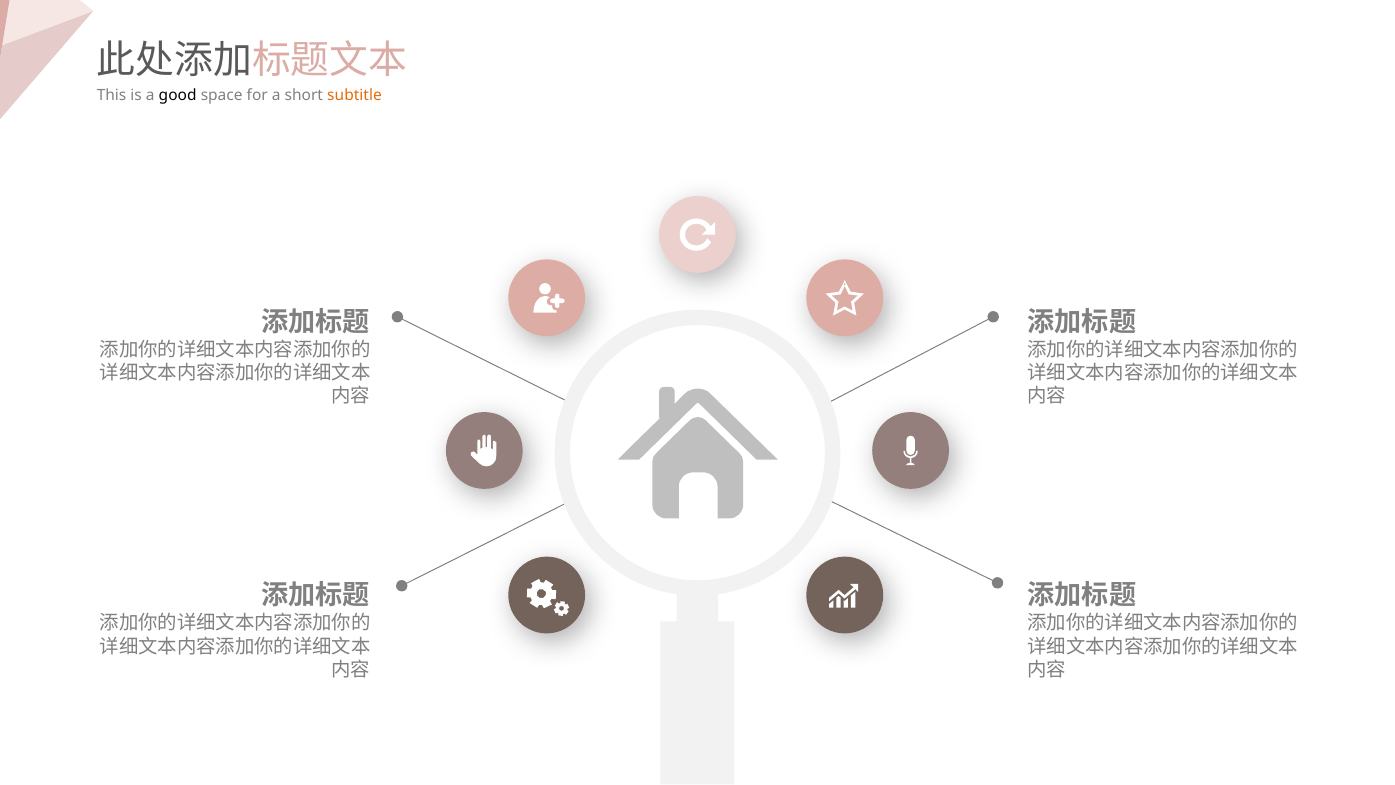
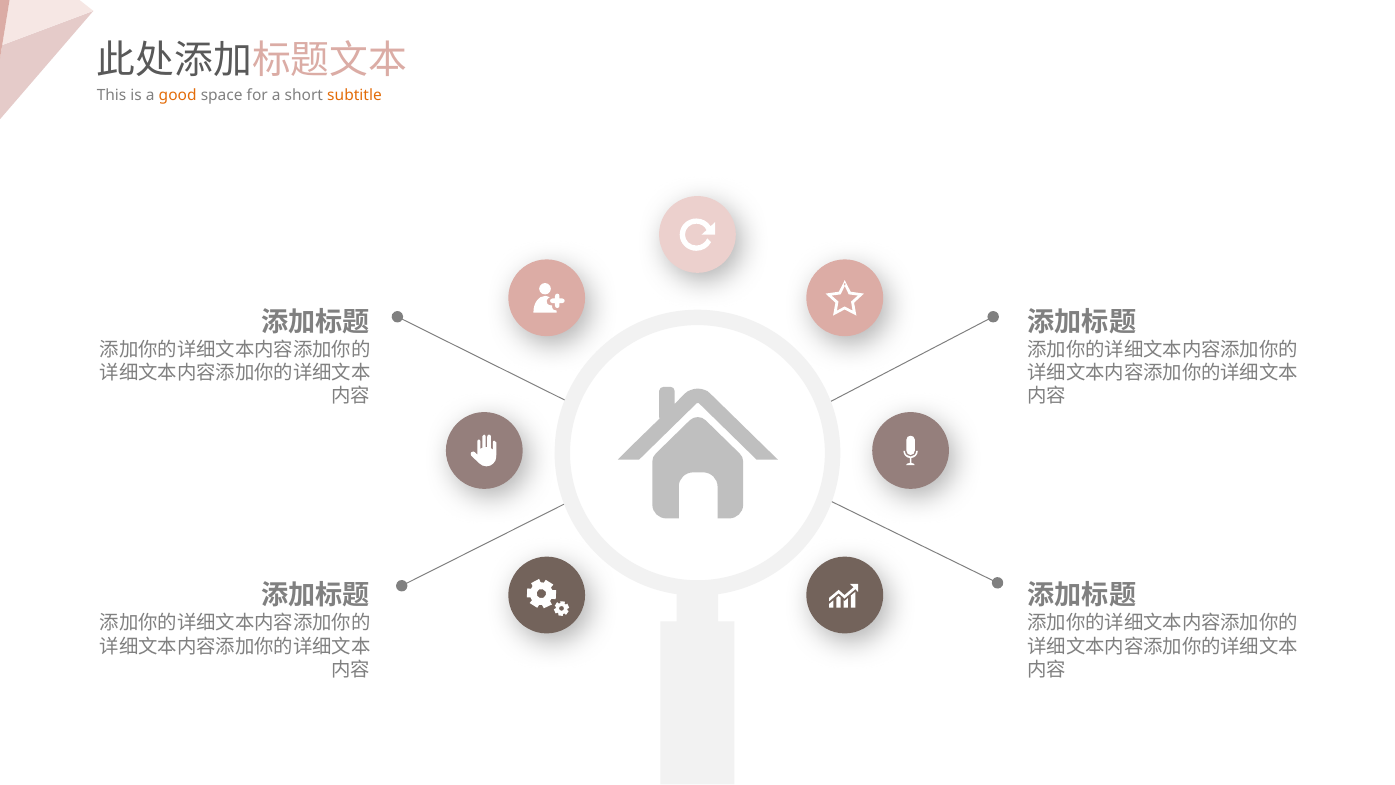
good colour: black -> orange
